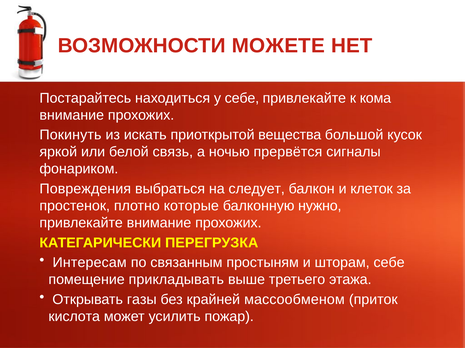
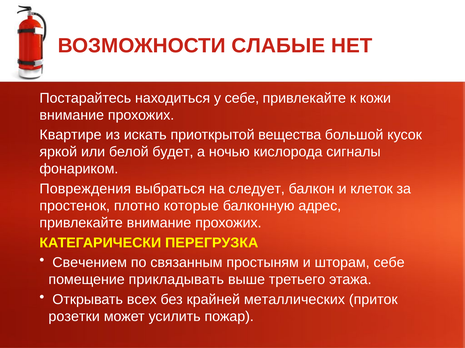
МОЖЕТЕ: МОЖЕТЕ -> СЛАБЫЕ
кома: кома -> кожи
Покинуть: Покинуть -> Квартире
связь: связь -> будет
прервётся: прервётся -> кислорода
нужно: нужно -> адрес
Интересам: Интересам -> Свечением
газы: газы -> всех
массообменом: массообменом -> металлических
кислота: кислота -> розетки
